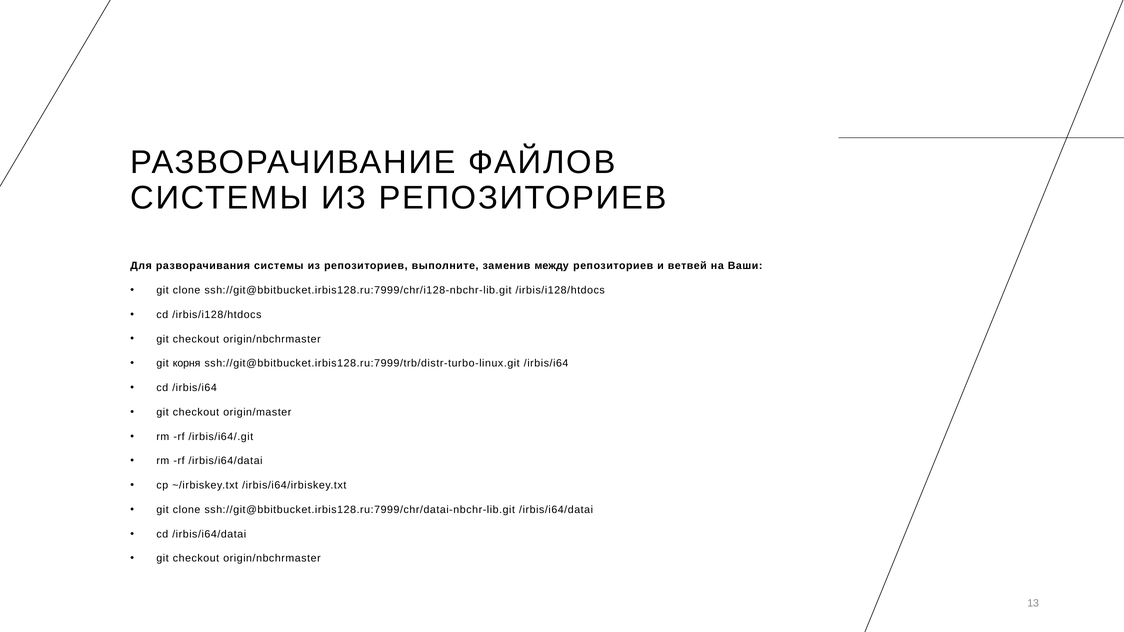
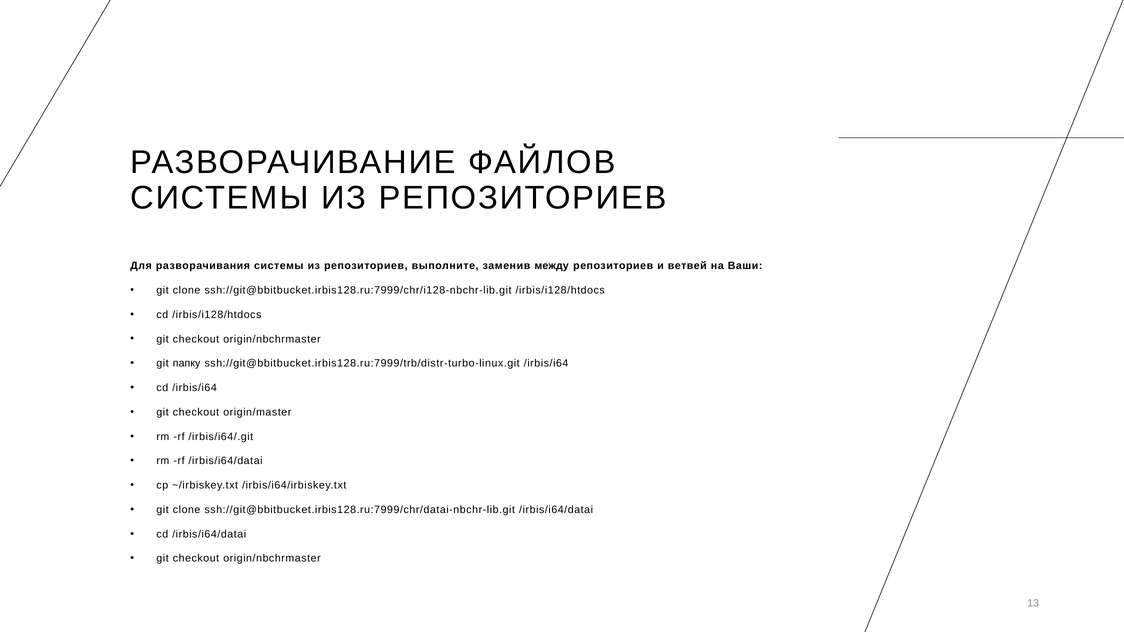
корня: корня -> папку
